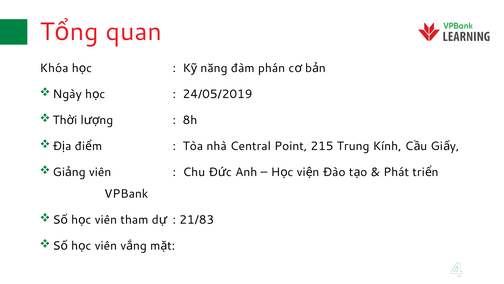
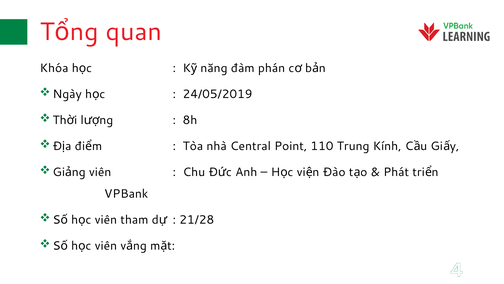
215: 215 -> 110
21/83: 21/83 -> 21/28
